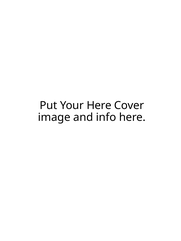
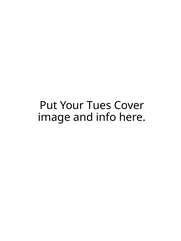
Your Here: Here -> Tues
